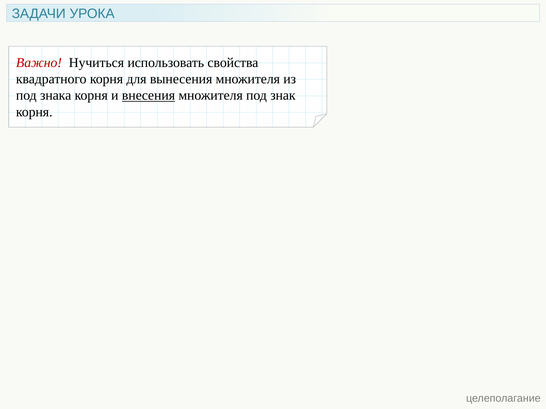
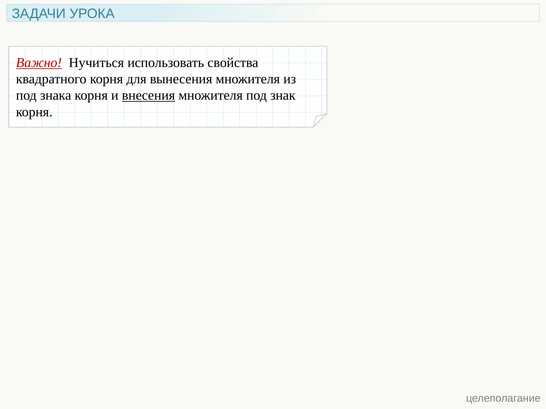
Важно underline: none -> present
